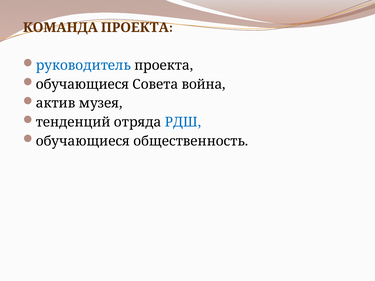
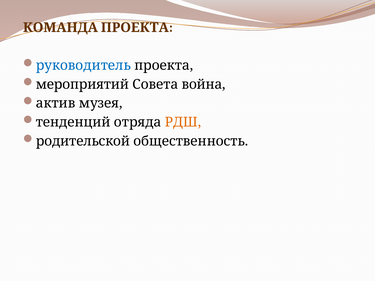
обучающиеся at (82, 84): обучающиеся -> мероприятий
РДШ colour: blue -> orange
обучающиеся at (83, 141): обучающиеся -> родительской
